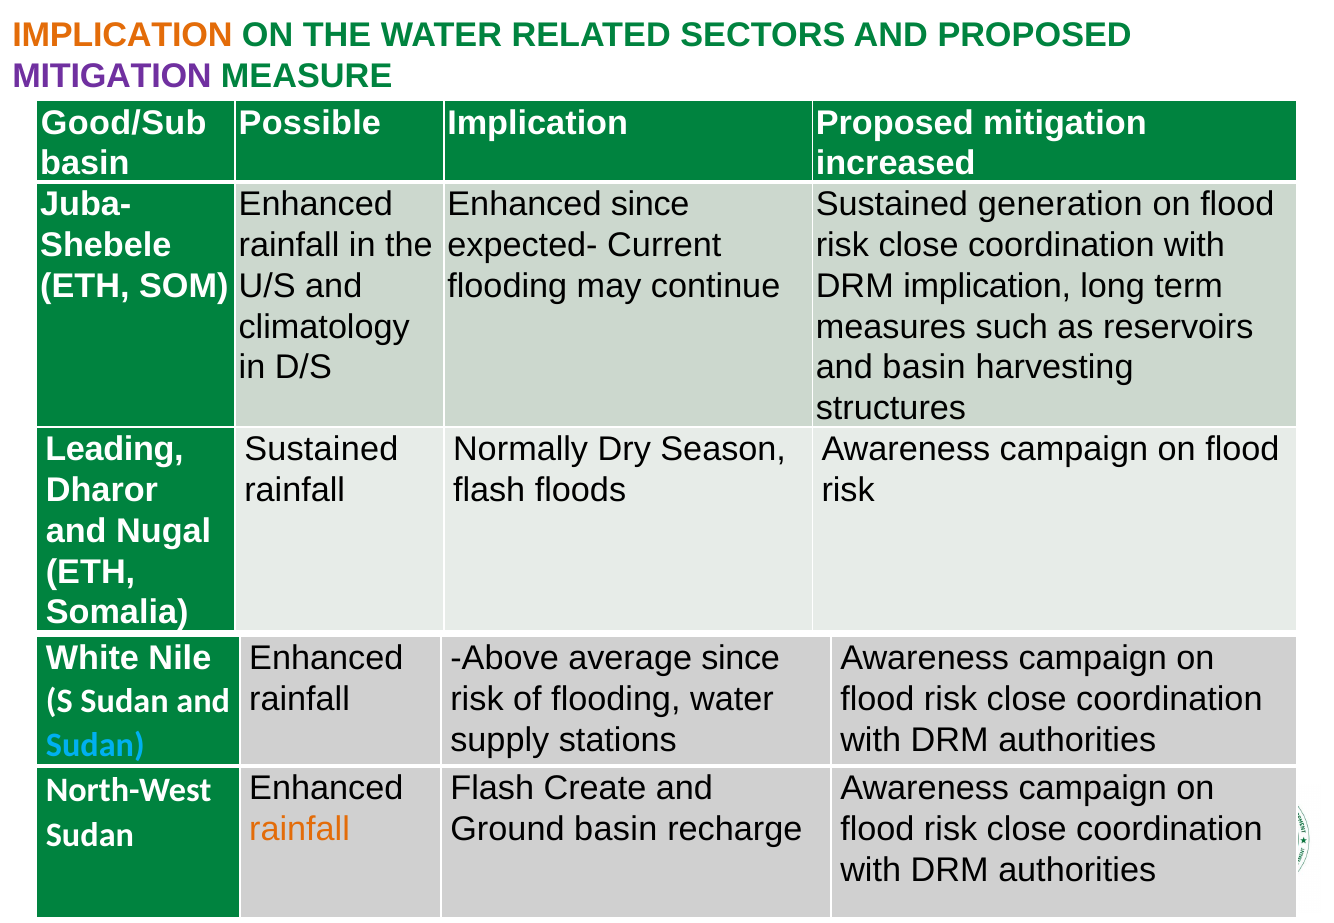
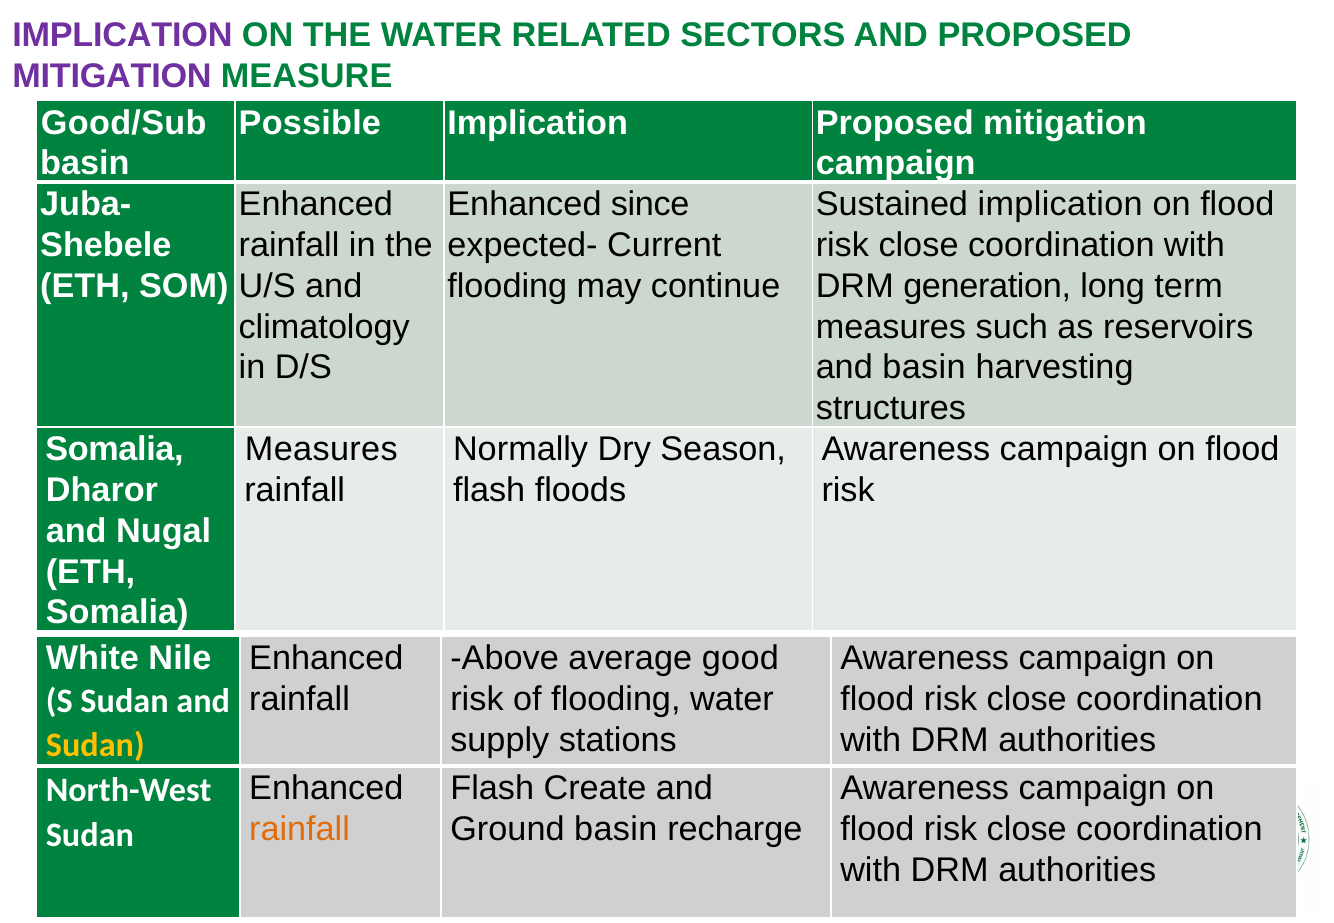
IMPLICATION at (122, 35) colour: orange -> purple
increased at (896, 164): increased -> campaign
Sustained generation: generation -> implication
DRM implication: implication -> generation
Leading at (114, 450): Leading -> Somalia
Sustained at (321, 450): Sustained -> Measures
average since: since -> good
Sudan at (95, 746) colour: light blue -> yellow
